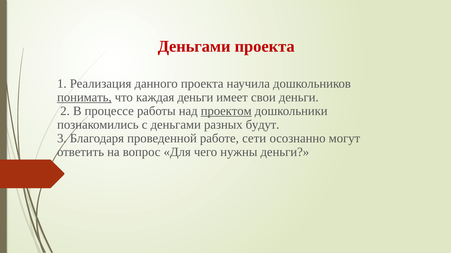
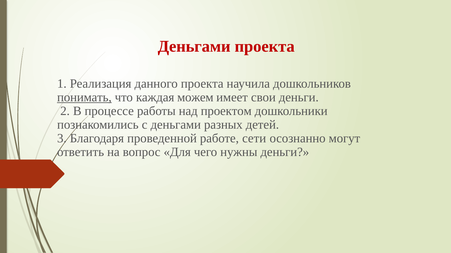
каждая деньги: деньги -> можем
проектом underline: present -> none
будут: будут -> детей
